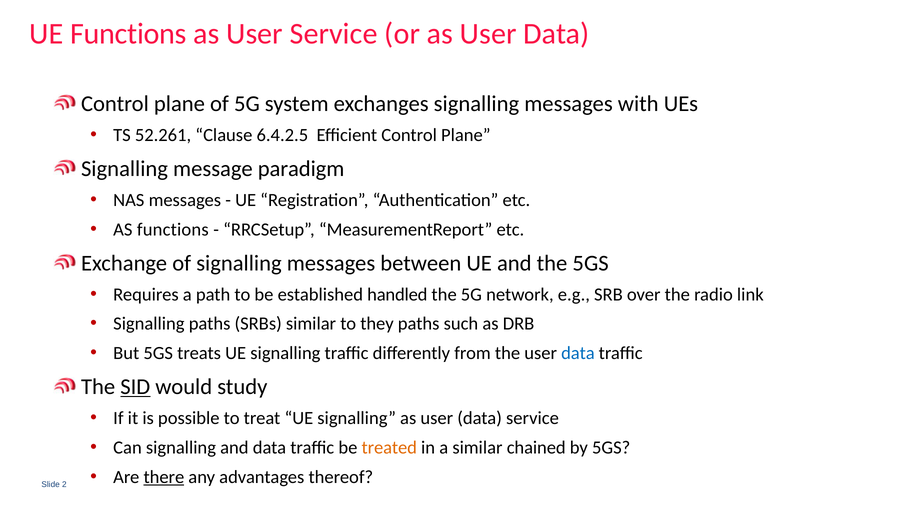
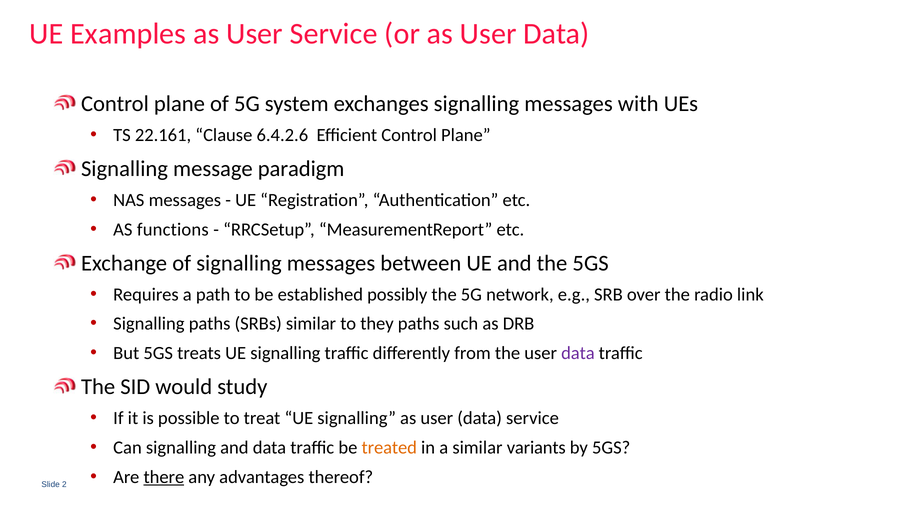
UE Functions: Functions -> Examples
52.261: 52.261 -> 22.161
6.4.2.5: 6.4.2.5 -> 6.4.2.6
handled: handled -> possibly
data at (578, 353) colour: blue -> purple
SID underline: present -> none
chained: chained -> variants
